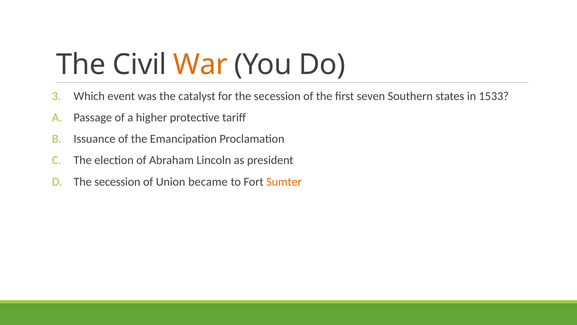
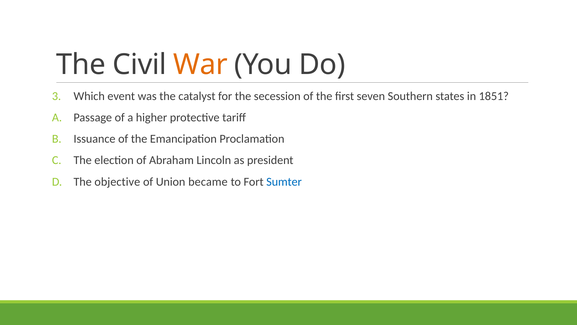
1533: 1533 -> 1851
secession at (117, 182): secession -> objective
Sumter colour: orange -> blue
